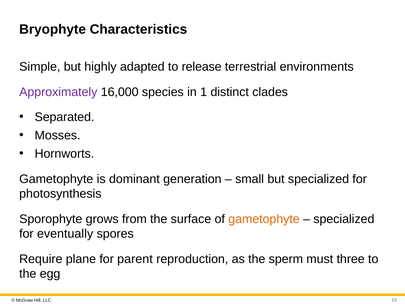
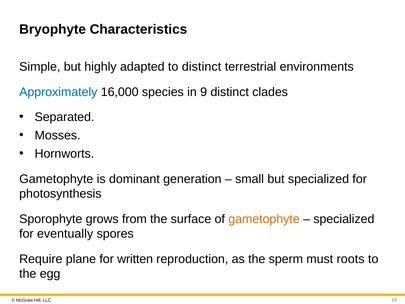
to release: release -> distinct
Approximately colour: purple -> blue
1: 1 -> 9
parent: parent -> written
three: three -> roots
